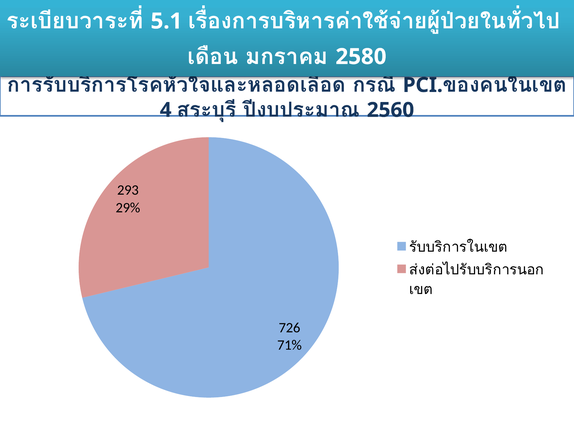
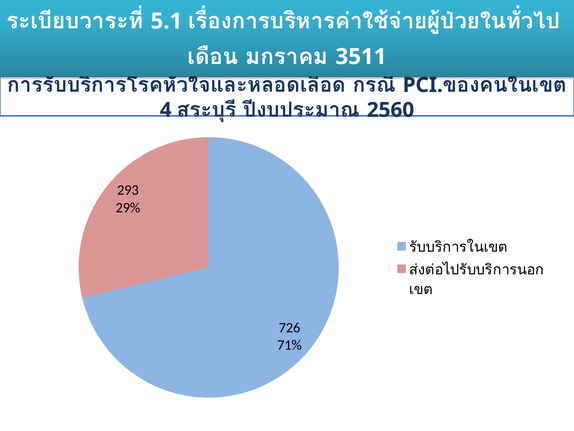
2580: 2580 -> 3511
